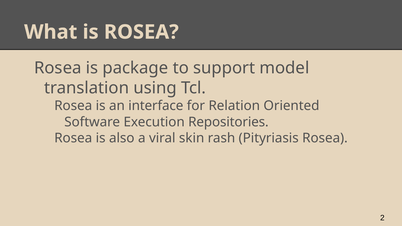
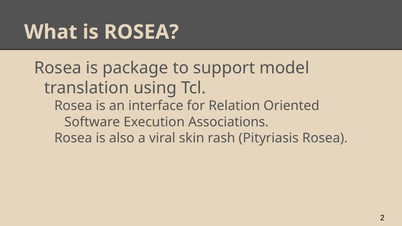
Repositories: Repositories -> Associations
